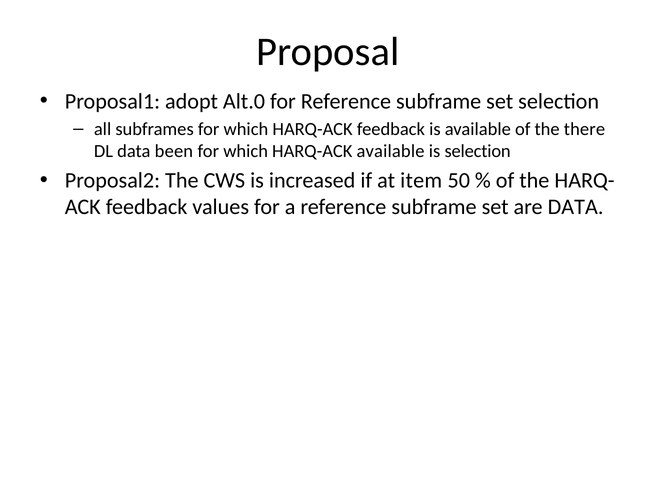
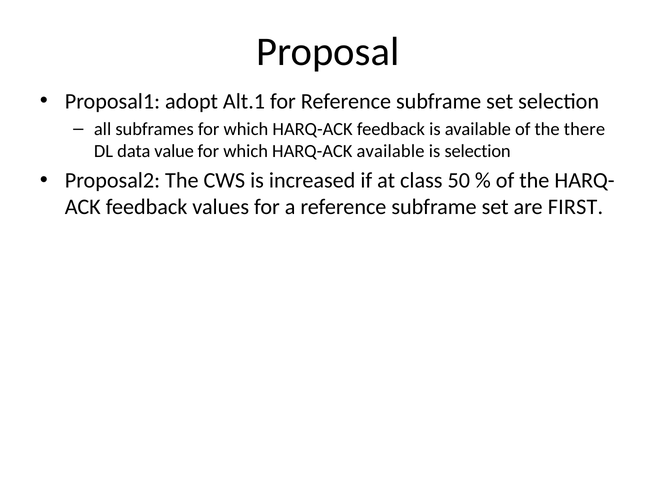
Alt.0: Alt.0 -> Alt.1
been: been -> value
item: item -> class
are DATA: DATA -> FIRST
